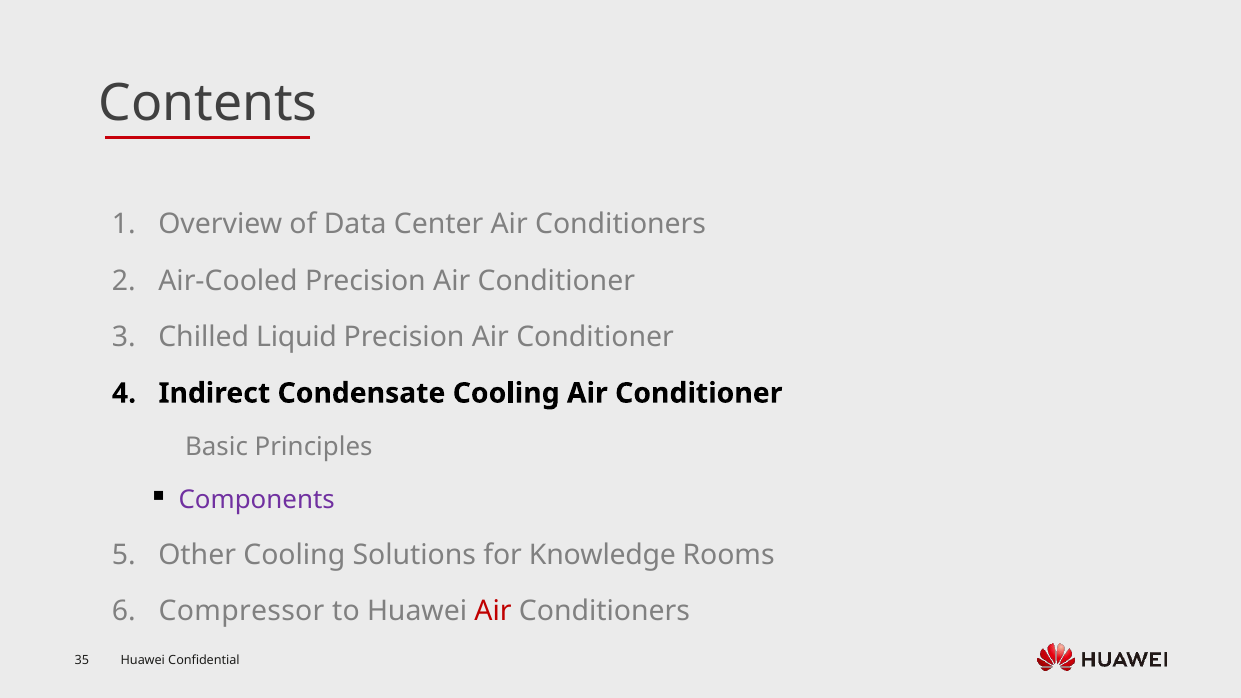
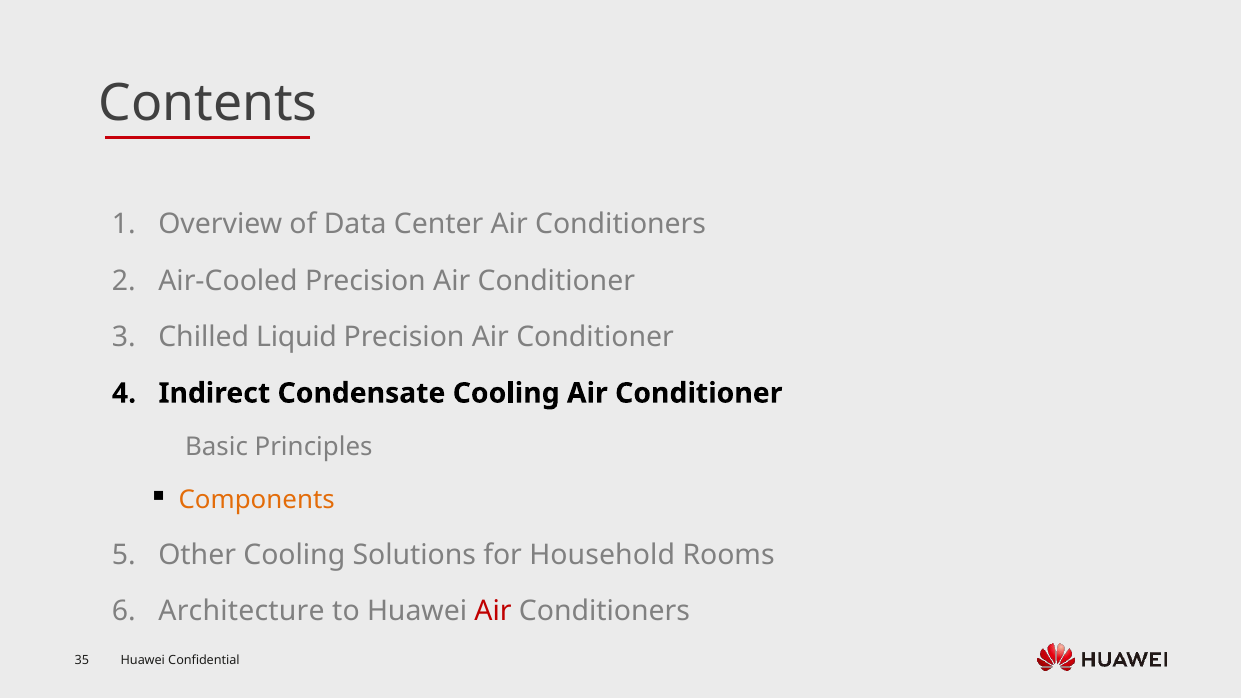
Components colour: purple -> orange
Knowledge: Knowledge -> Household
Compressor: Compressor -> Architecture
